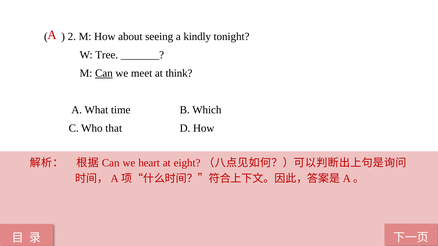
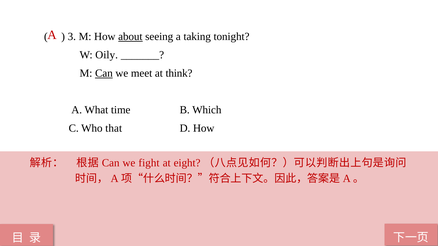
2: 2 -> 3
about underline: none -> present
kindly: kindly -> taking
Tree: Tree -> Oily
heart: heart -> fight
